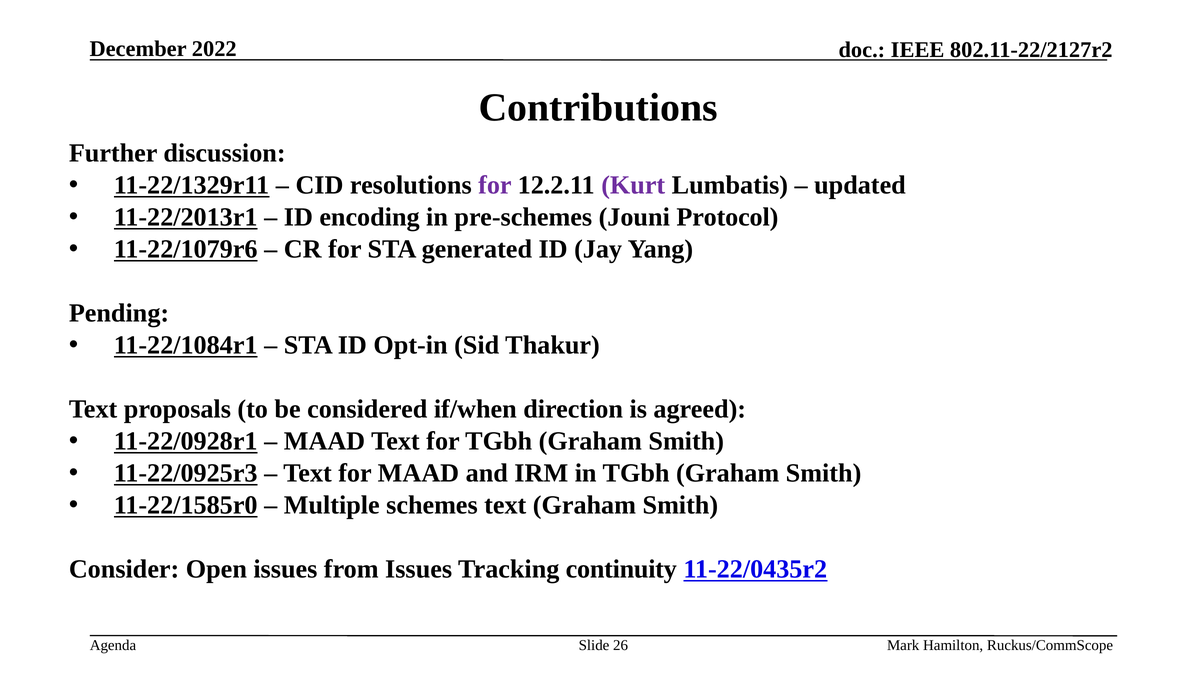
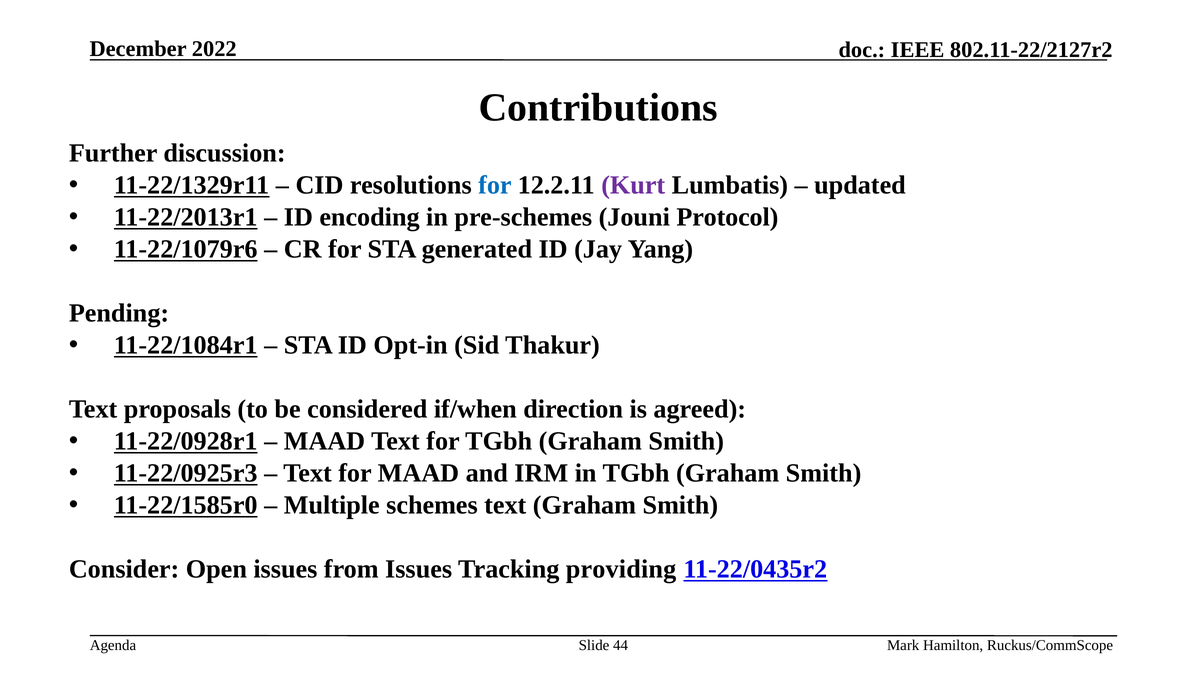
for at (495, 185) colour: purple -> blue
continuity: continuity -> providing
26: 26 -> 44
